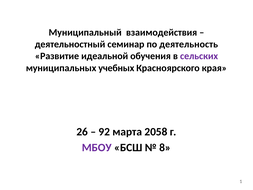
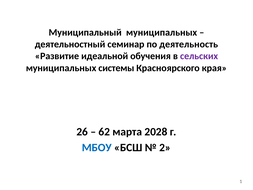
Муниципальный взаимодействия: взаимодействия -> муниципальных
учебных: учебных -> системы
92: 92 -> 62
2058: 2058 -> 2028
МБОУ colour: purple -> blue
8: 8 -> 2
